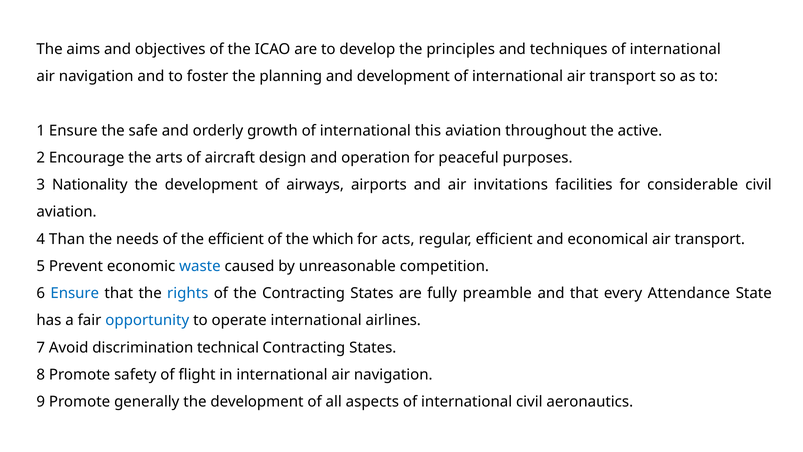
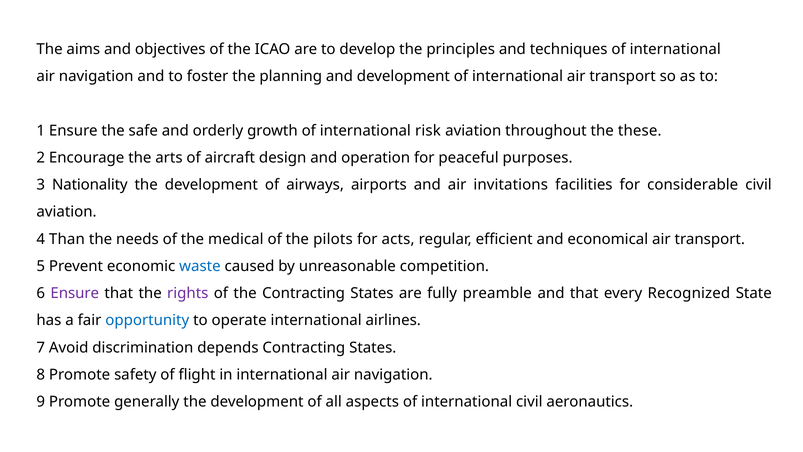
this: this -> risk
active: active -> these
the efficient: efficient -> medical
which: which -> pilots
Ensure at (75, 293) colour: blue -> purple
rights colour: blue -> purple
Attendance: Attendance -> Recognized
technical: technical -> depends
